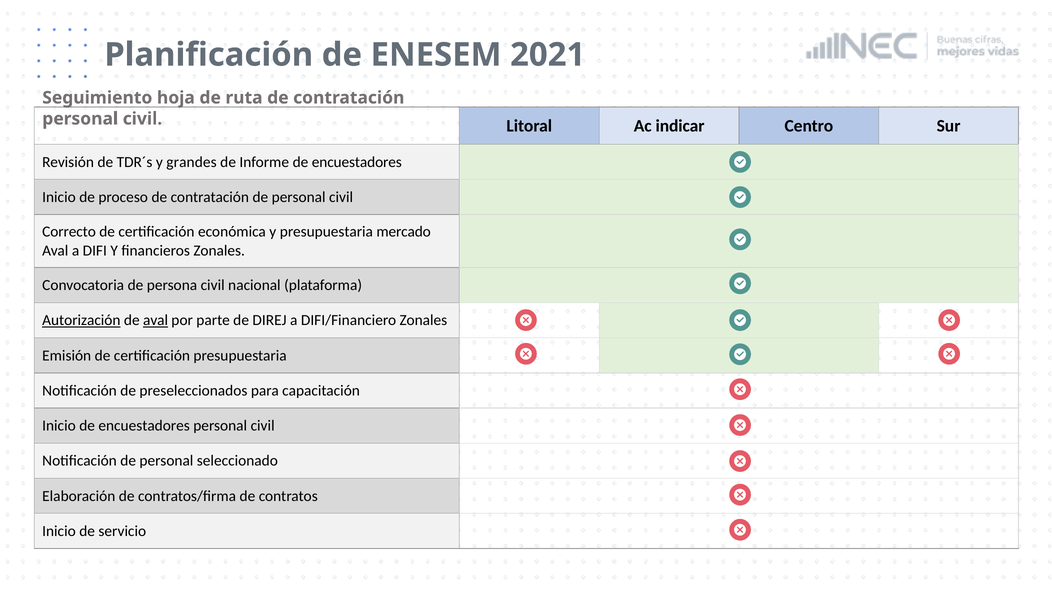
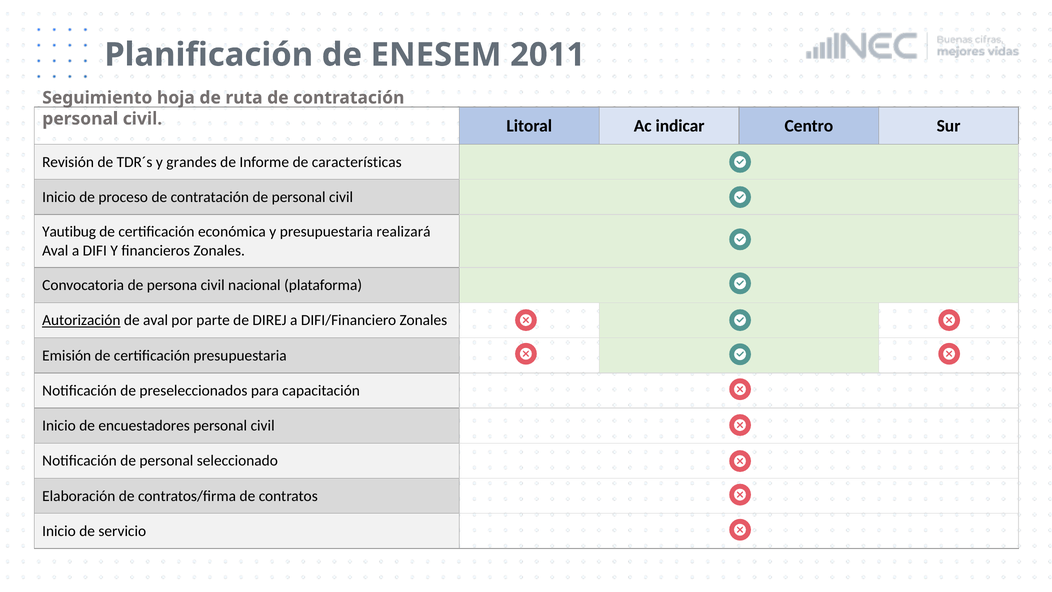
2021: 2021 -> 2011
Informe de encuestadores: encuestadores -> características
Correcto: Correcto -> Yautibug
mercado: mercado -> realizará
aval at (156, 320) underline: present -> none
